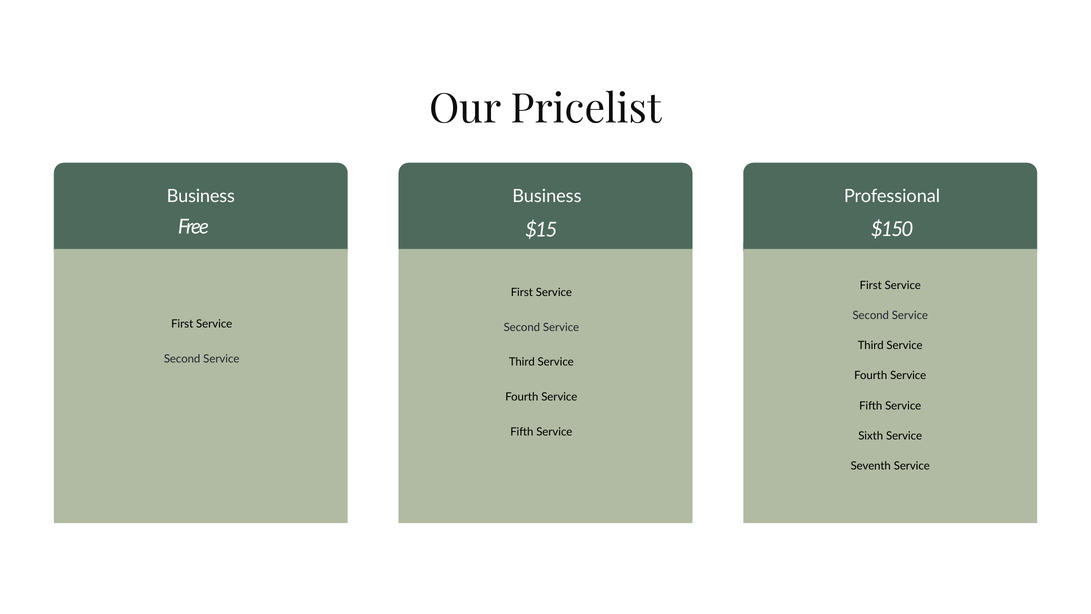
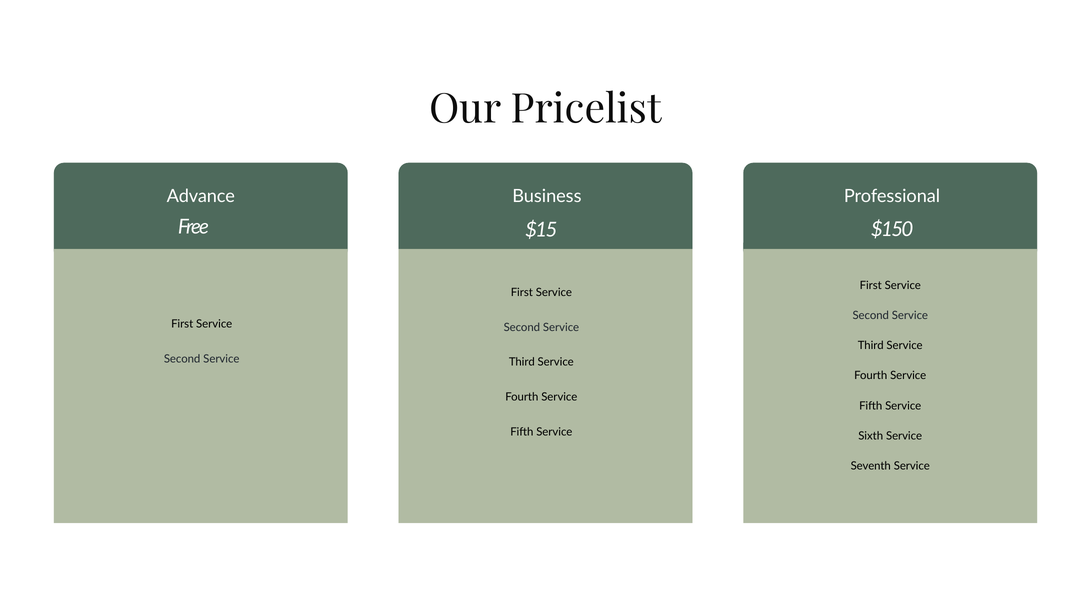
Business at (201, 196): Business -> Advance
